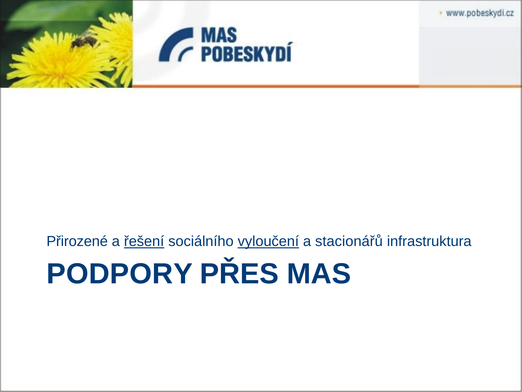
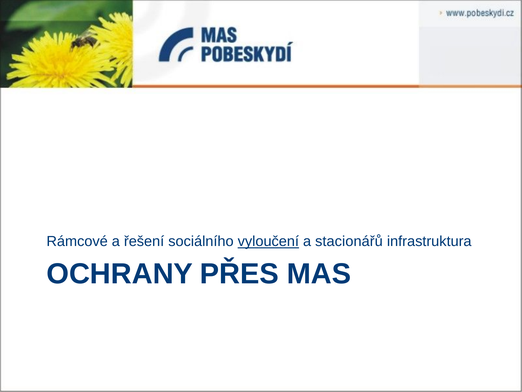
Přirozené: Přirozené -> Rámcové
řešení underline: present -> none
PODPORY: PODPORY -> OCHRANY
